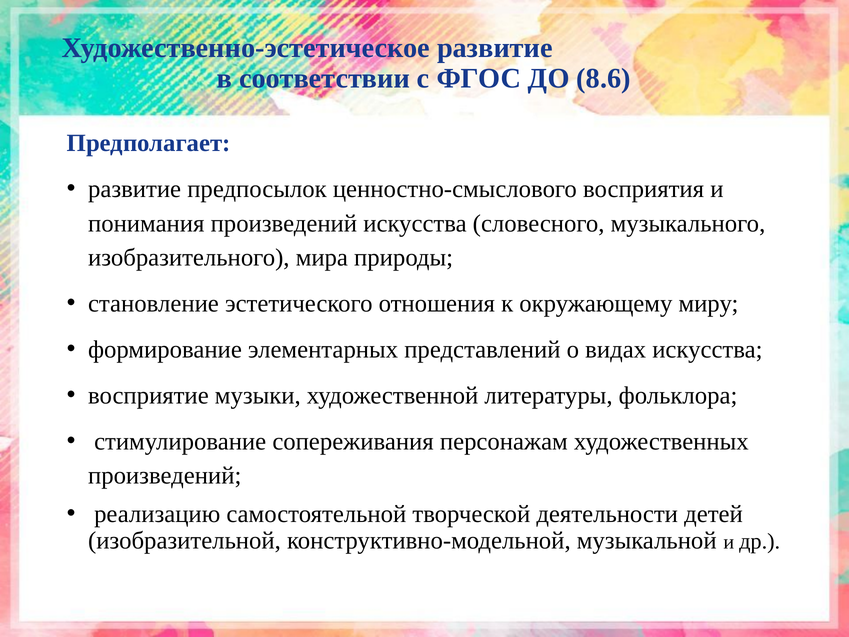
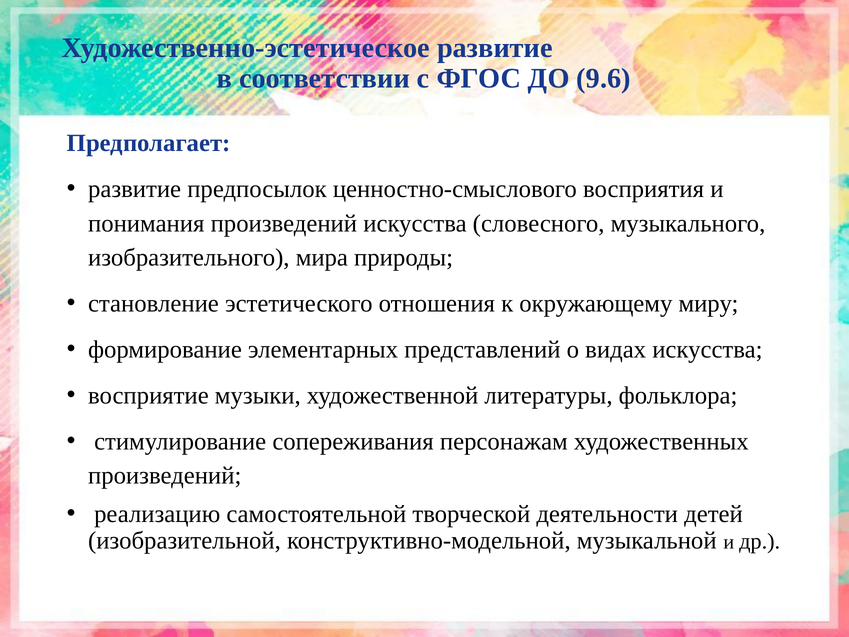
8.6: 8.6 -> 9.6
